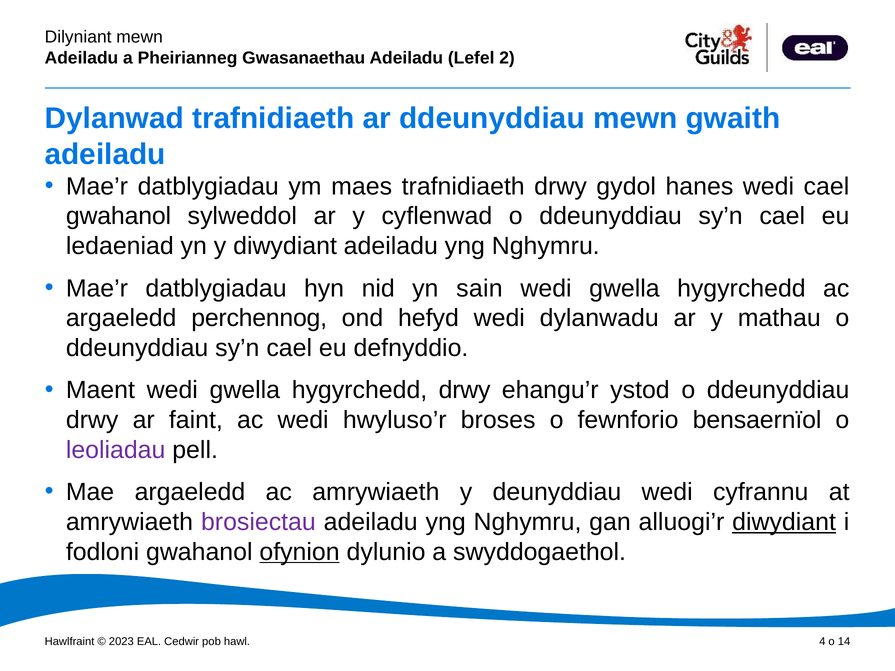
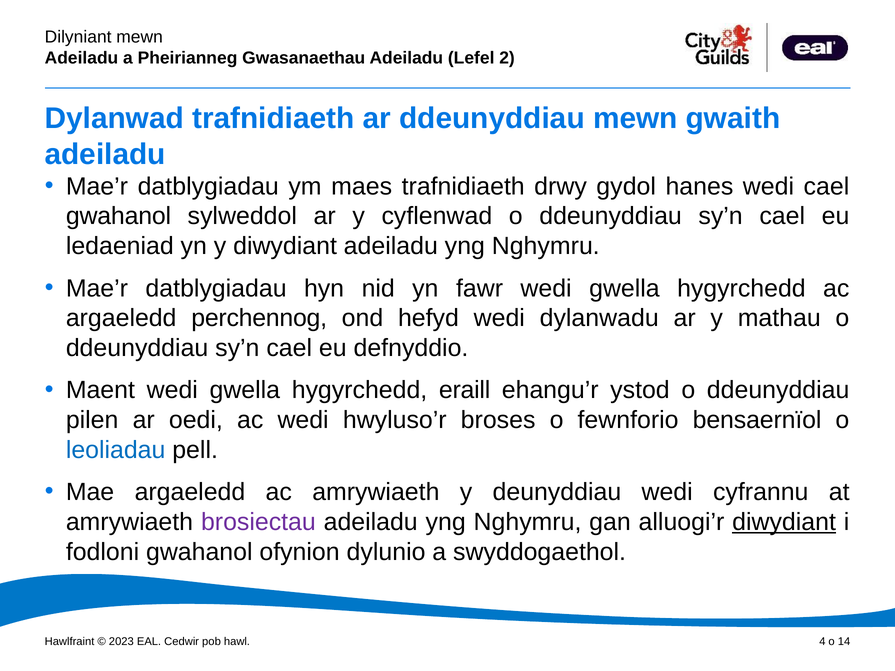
sain: sain -> fawr
hygyrchedd drwy: drwy -> eraill
drwy at (92, 420): drwy -> pilen
faint: faint -> oedi
leoliadau colour: purple -> blue
ofynion underline: present -> none
